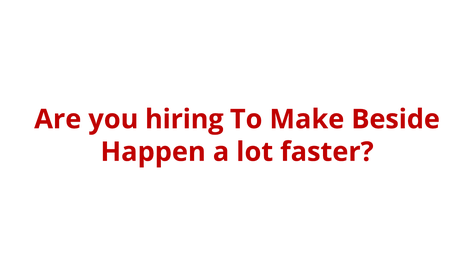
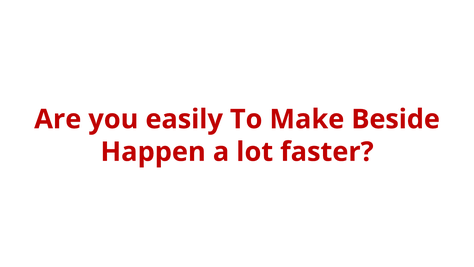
hiring: hiring -> easily
